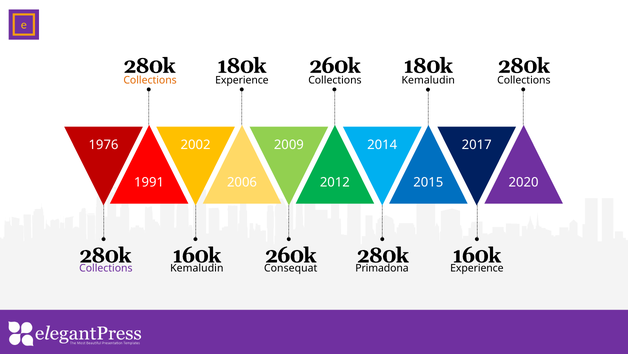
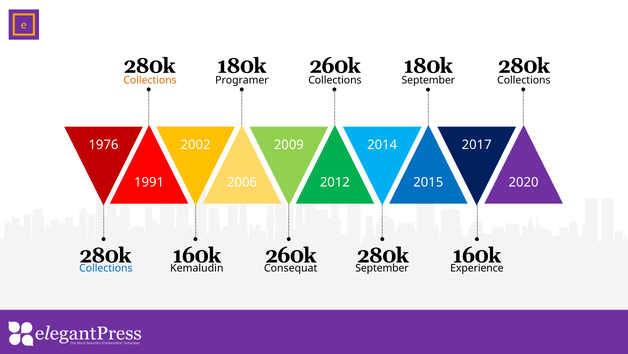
Experience at (242, 80): Experience -> Programer
Kemaludin at (428, 80): Kemaludin -> September
Collections at (106, 268) colour: purple -> blue
Primadona at (382, 268): Primadona -> September
